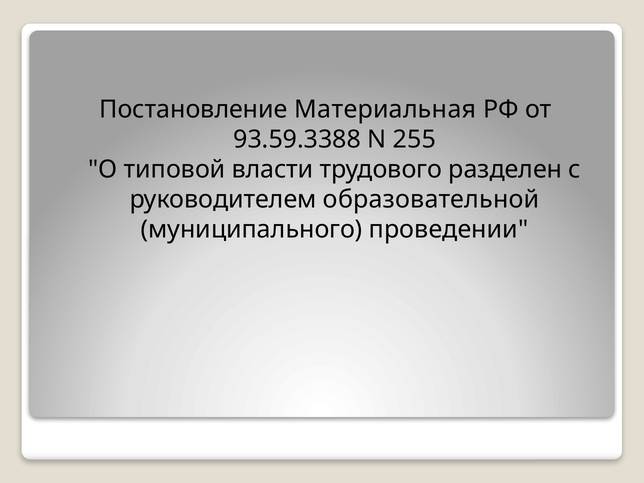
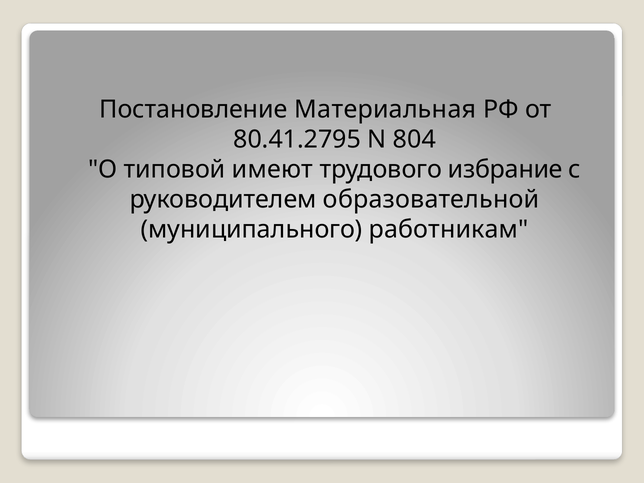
93.59.3388: 93.59.3388 -> 80.41.2795
255: 255 -> 804
власти: власти -> имеют
разделен: разделен -> избрание
проведении: проведении -> работникам
